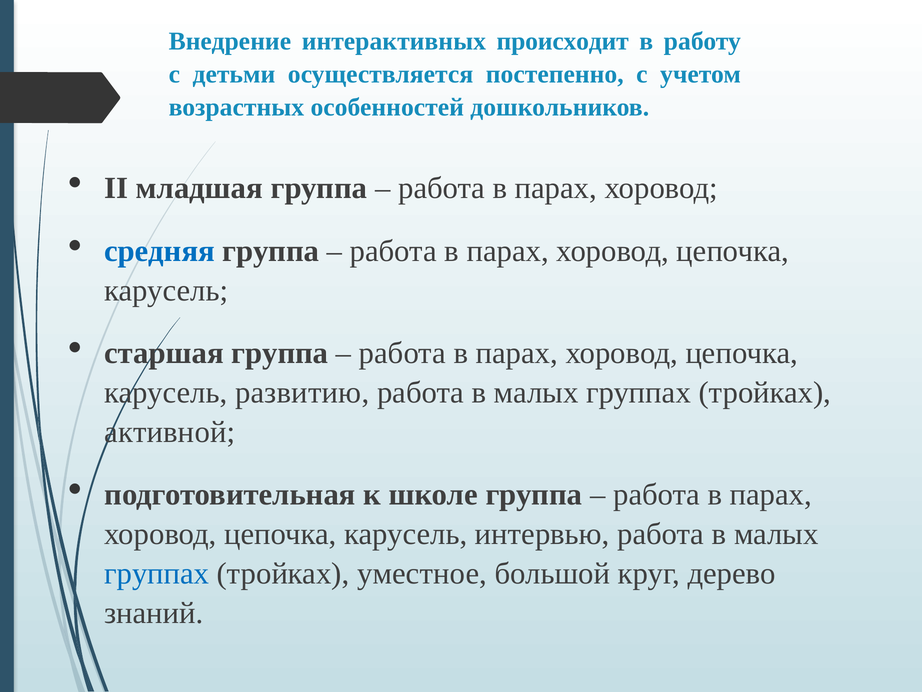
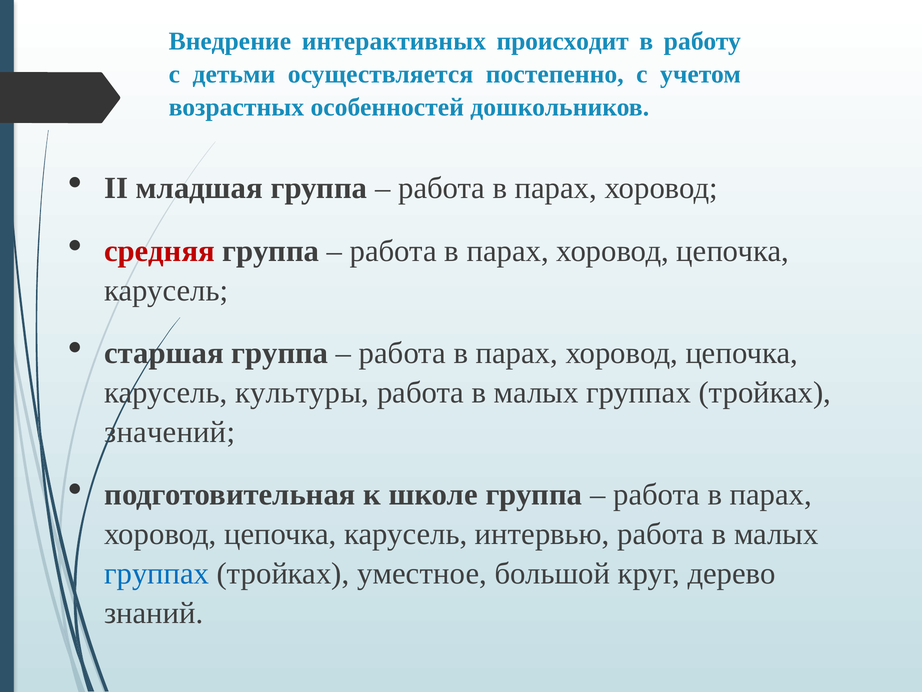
средняя colour: blue -> red
развитию: развитию -> культуры
активной: активной -> значений
